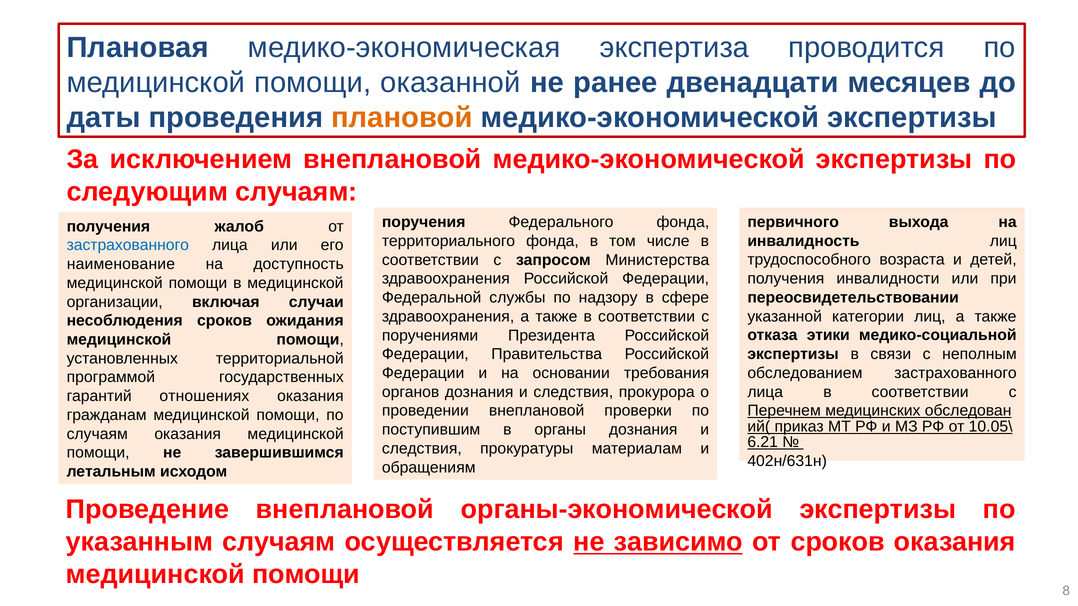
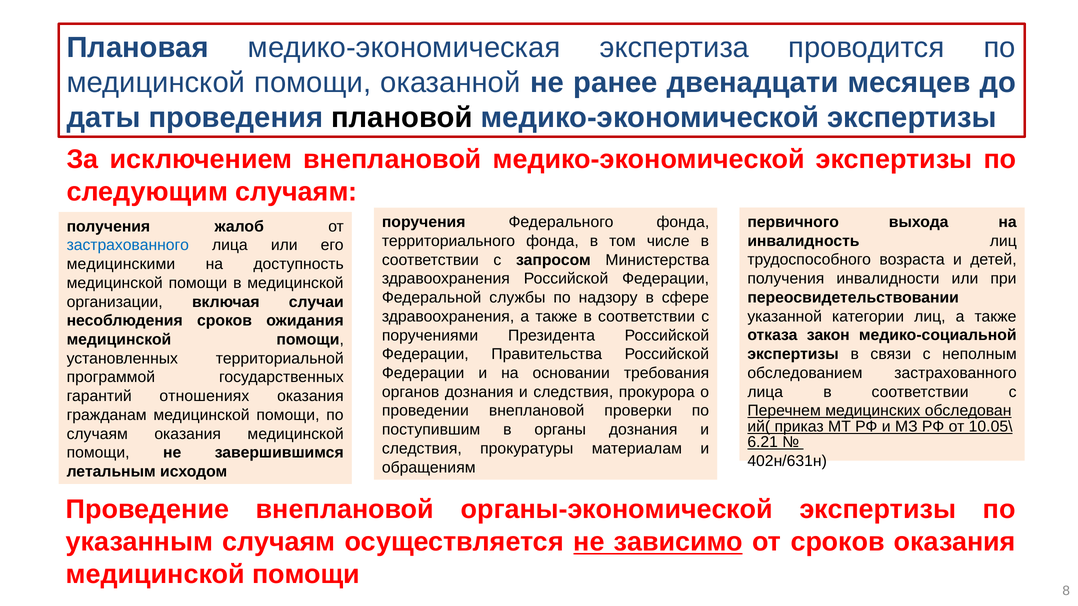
плановой colour: orange -> black
наименование: наименование -> медицинскими
этики: этики -> закон
